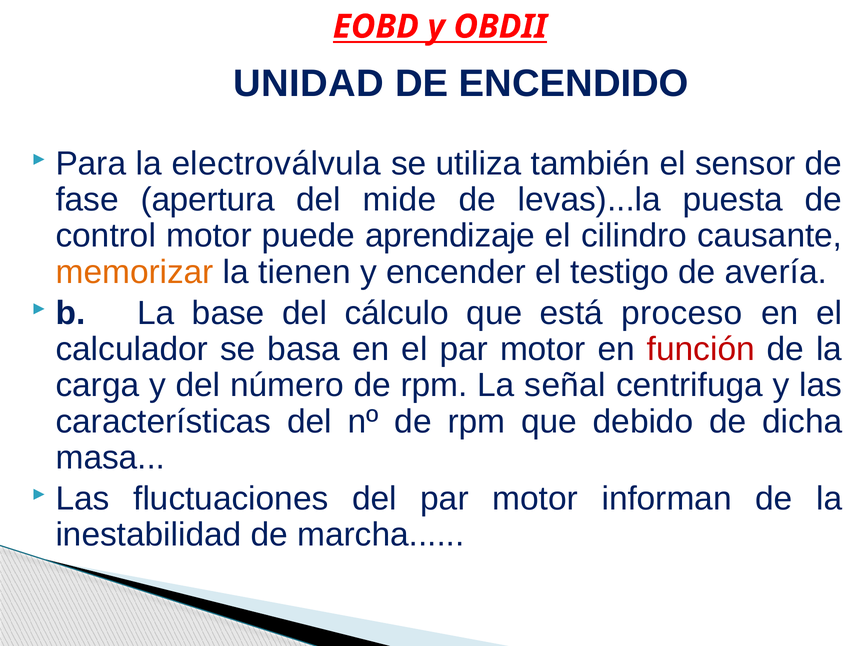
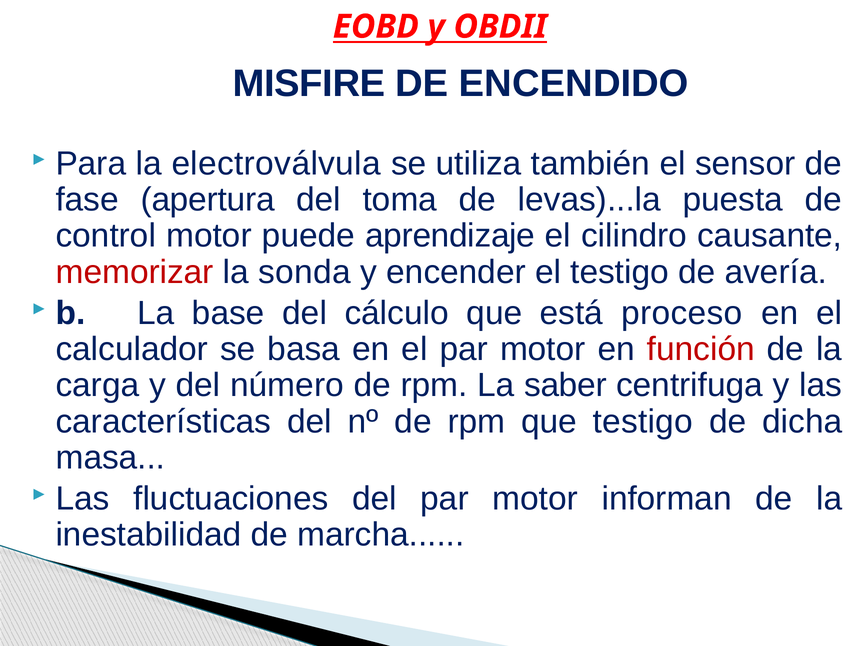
UNIDAD: UNIDAD -> MISFIRE
mide: mide -> toma
memorizar colour: orange -> red
tienen: tienen -> sonda
señal: señal -> saber
que debido: debido -> testigo
